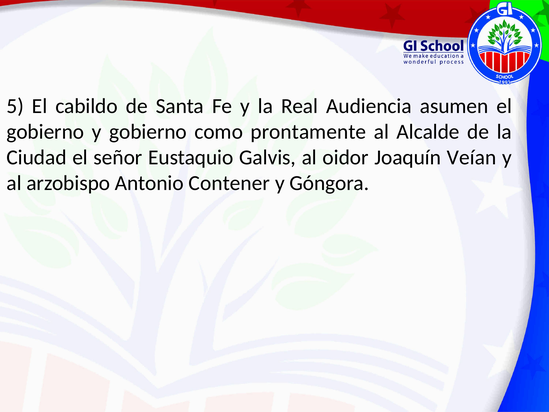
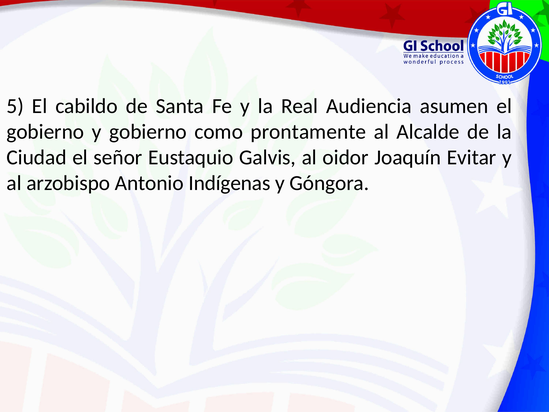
Veían: Veían -> Evitar
Contener: Contener -> Indígenas
